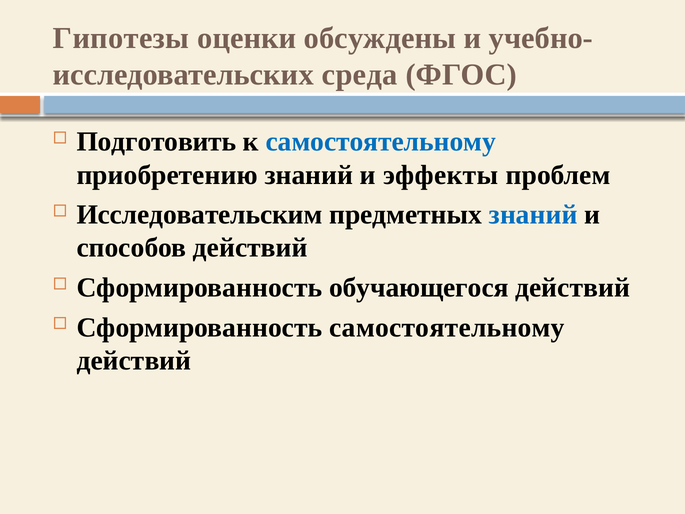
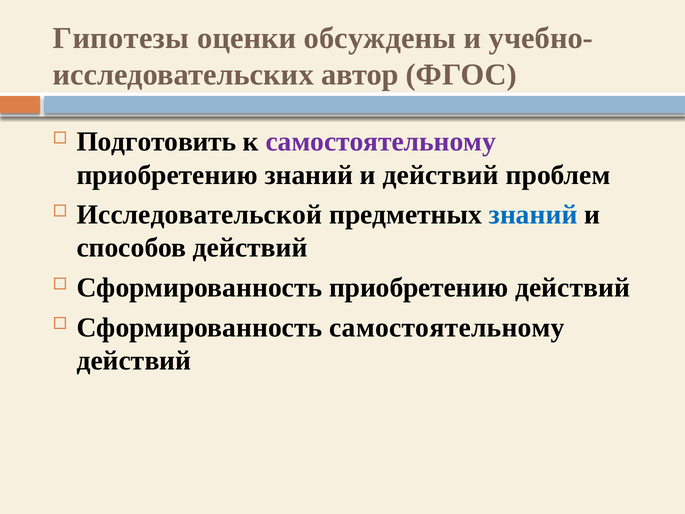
среда: среда -> автор
самостоятельному at (381, 142) colour: blue -> purple
и эффекты: эффекты -> действий
Исследовательским: Исследовательским -> Исследовательской
Сформированность обучающегося: обучающегося -> приобретению
